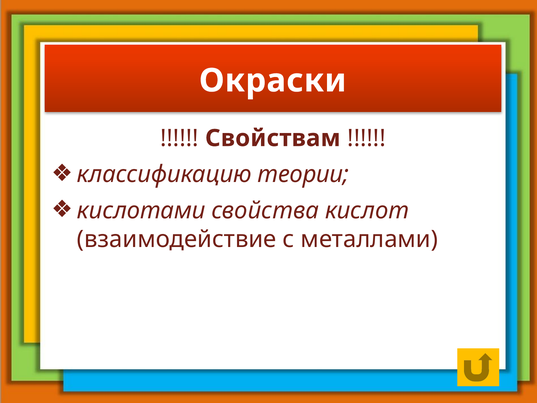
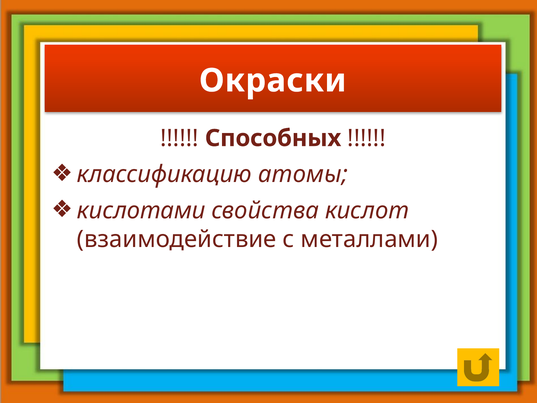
Свойствам: Свойствам -> Способных
теории: теории -> атомы
